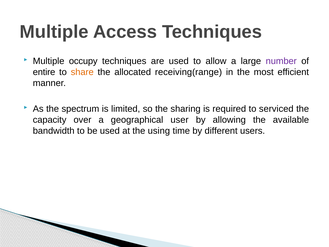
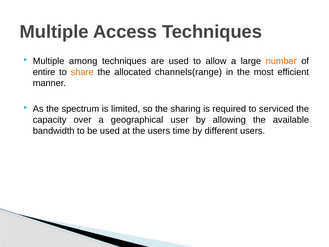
occupy: occupy -> among
number colour: purple -> orange
receiving(range: receiving(range -> channels(range
the using: using -> users
